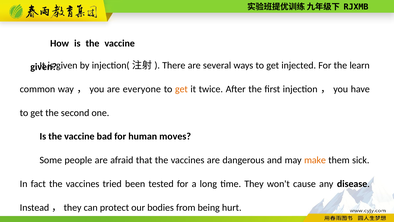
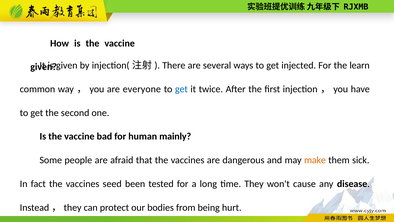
get at (181, 89) colour: orange -> blue
moves: moves -> mainly
tried: tried -> seed
